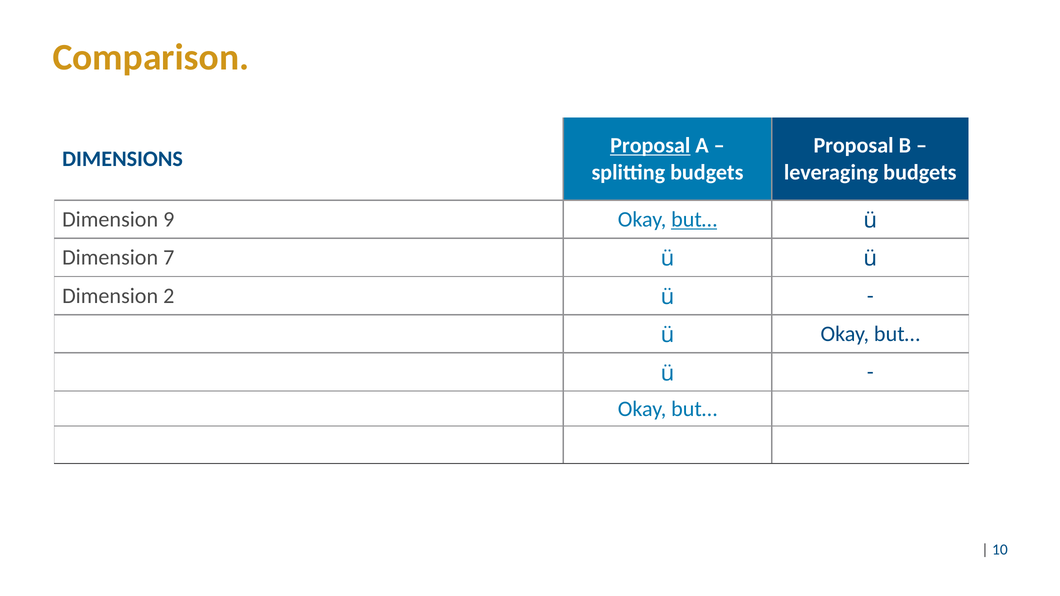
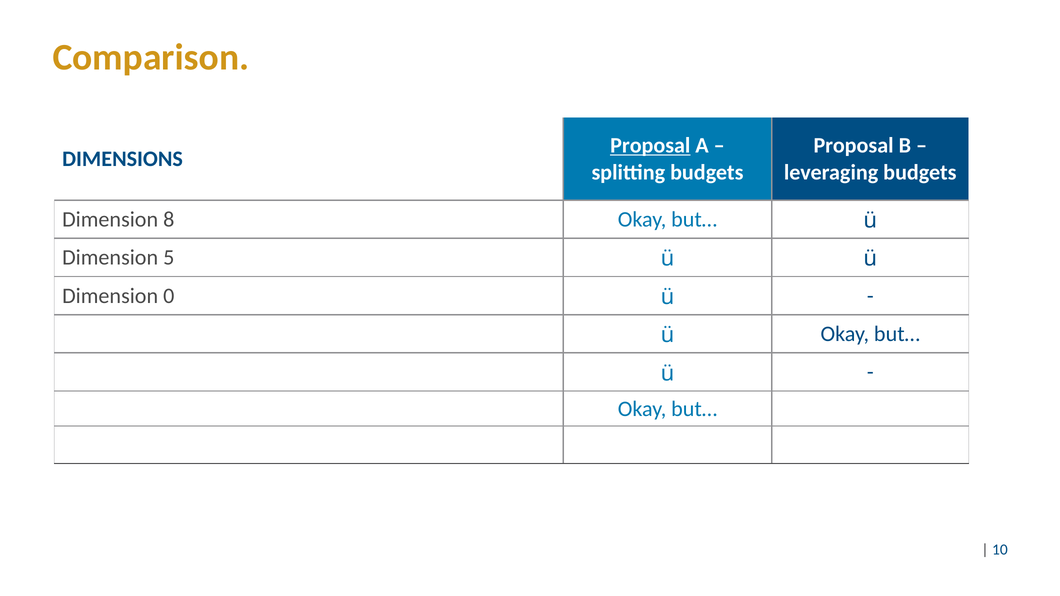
9: 9 -> 8
but… at (694, 220) underline: present -> none
7: 7 -> 5
2: 2 -> 0
